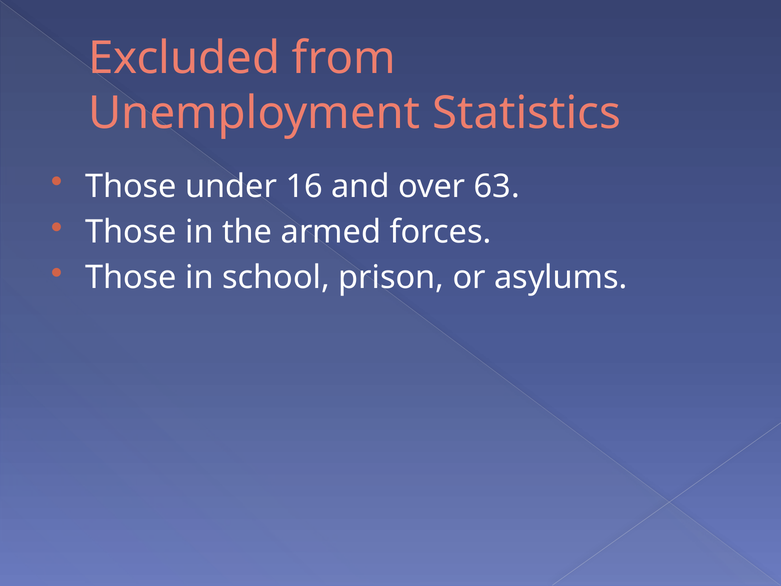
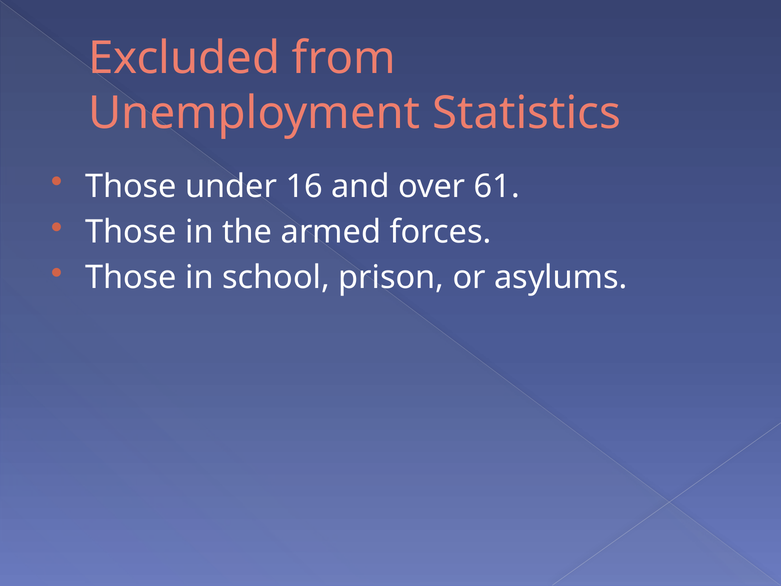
63: 63 -> 61
